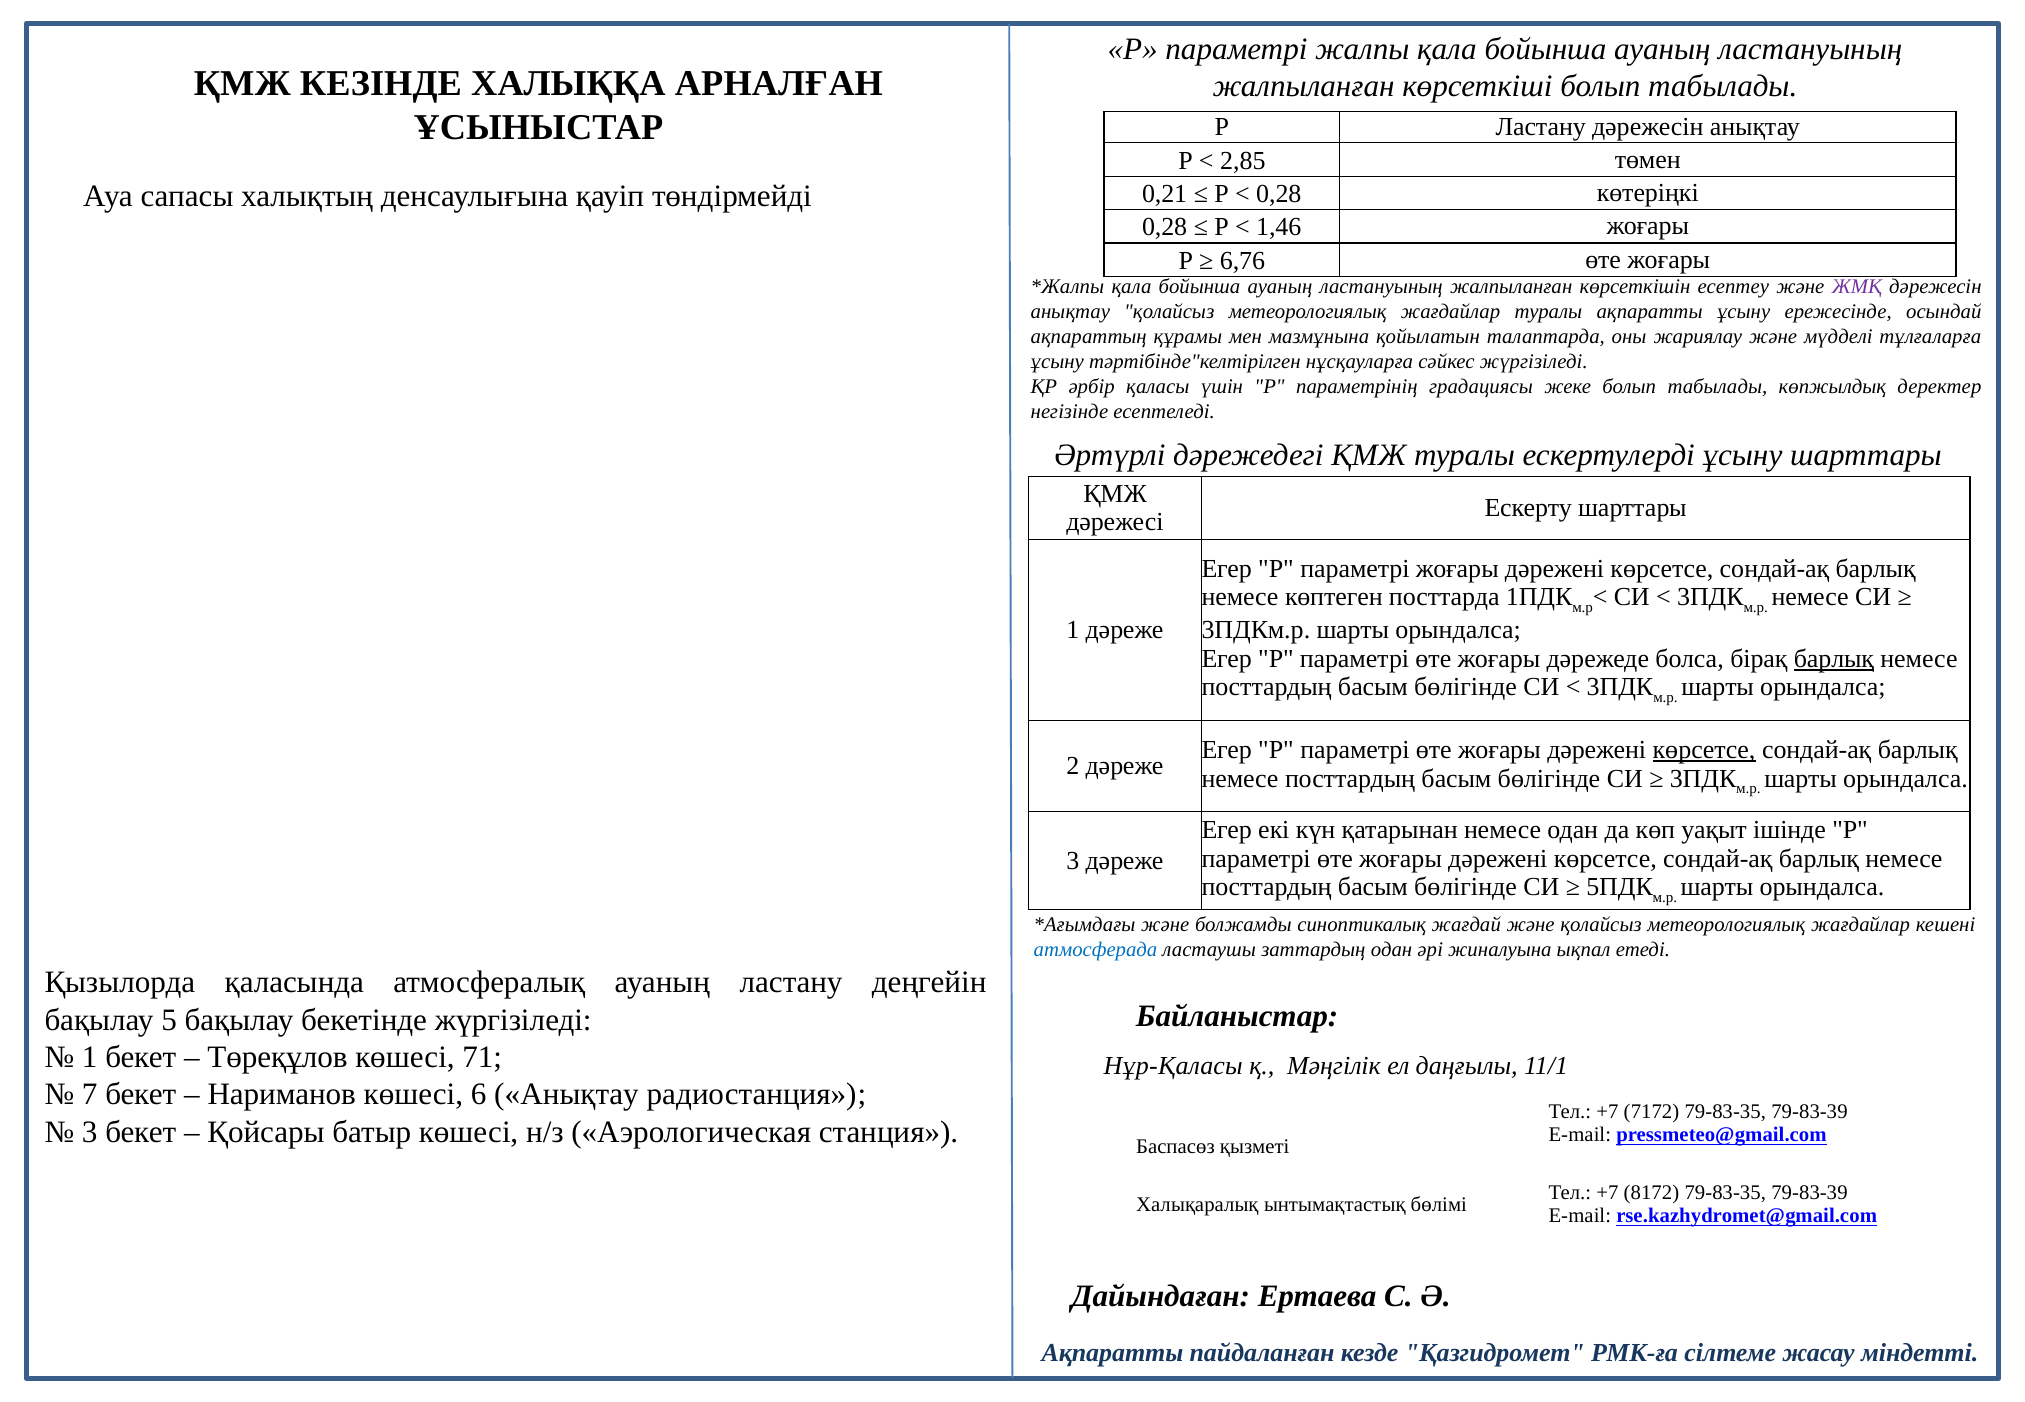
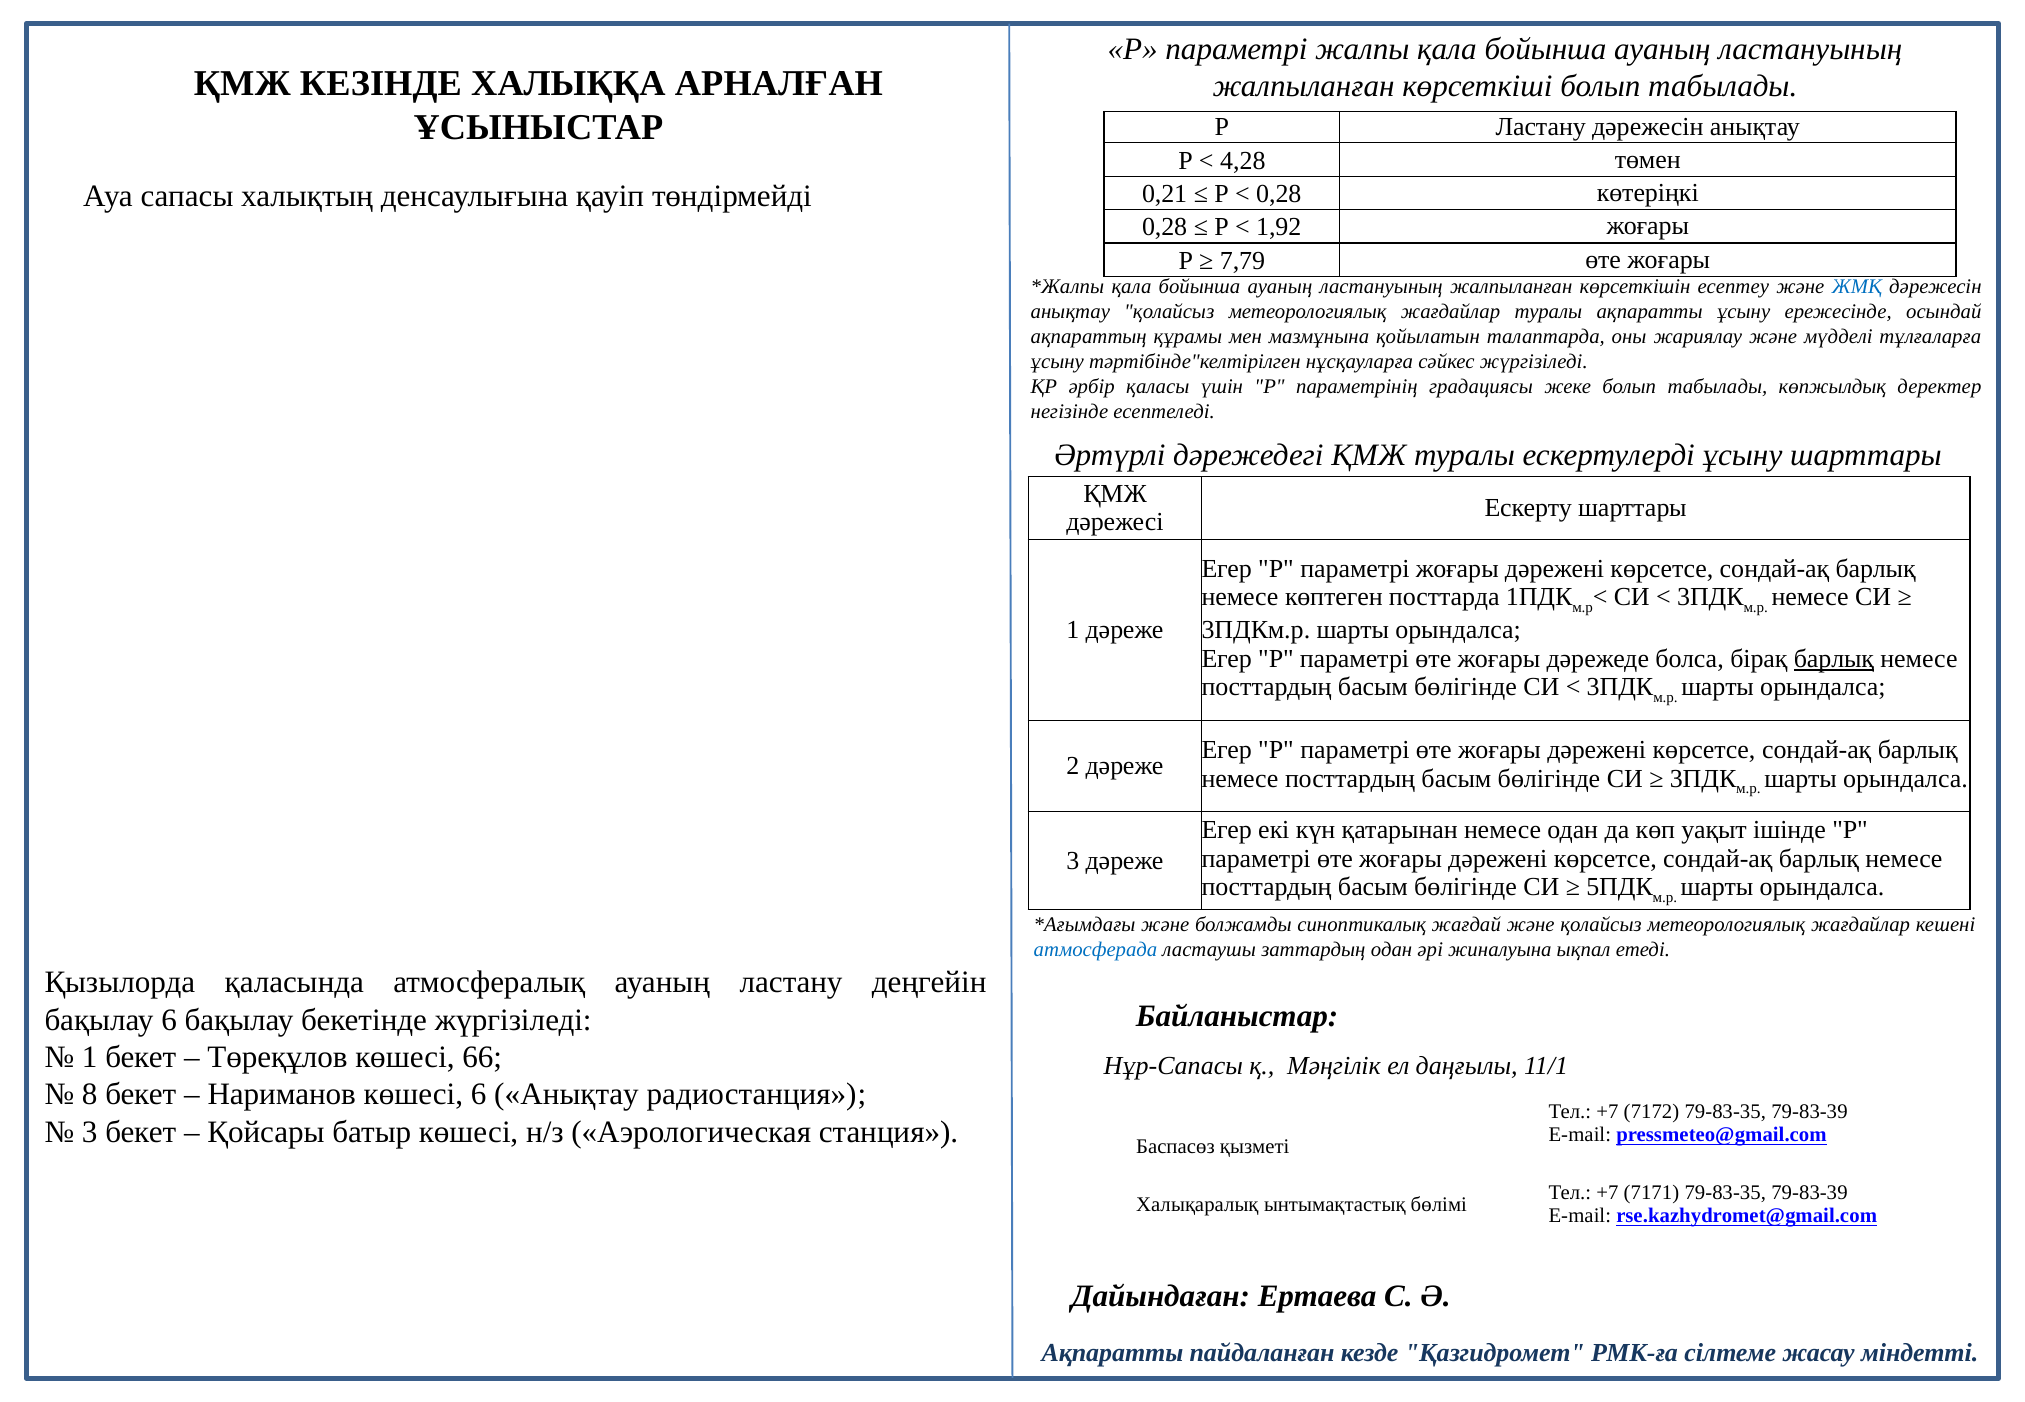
2,85: 2,85 -> 4,28
1,46: 1,46 -> 1,92
6,76: 6,76 -> 7,79
ЖМҚ colour: purple -> blue
көрсетсе at (1704, 750) underline: present -> none
бақылау 5: 5 -> 6
71: 71 -> 66
Нұр-Қаласы: Нұр-Қаласы -> Нұр-Сапасы
7: 7 -> 8
8172: 8172 -> 7171
